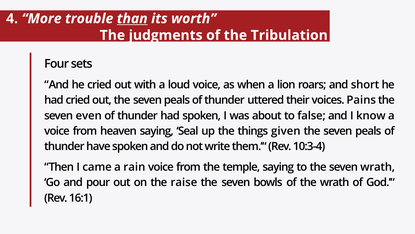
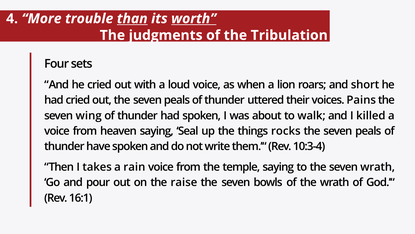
worth underline: none -> present
even: even -> wing
false: false -> walk
know: know -> killed
given: given -> rocks
came: came -> takes
